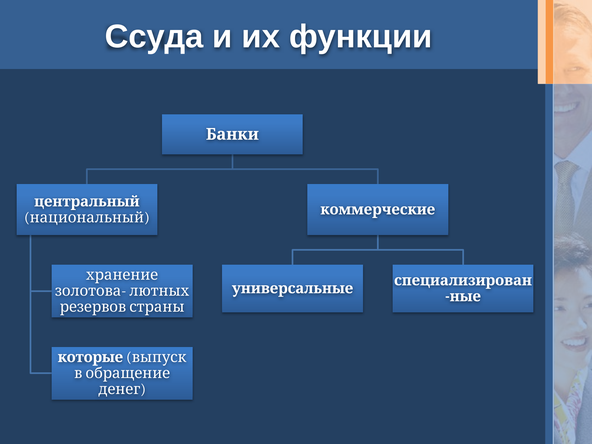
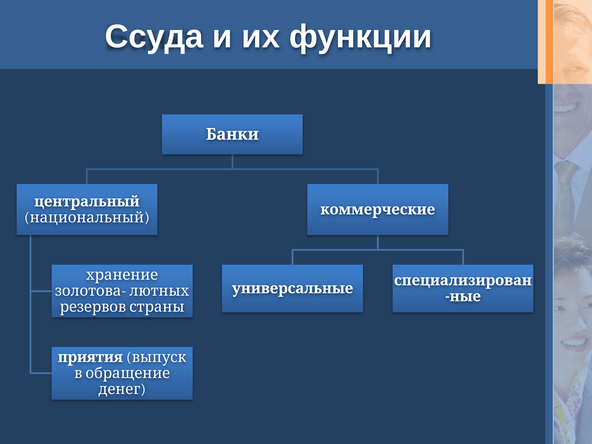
которые: которые -> приятия
